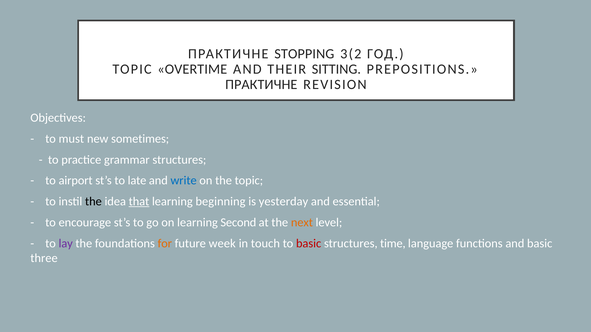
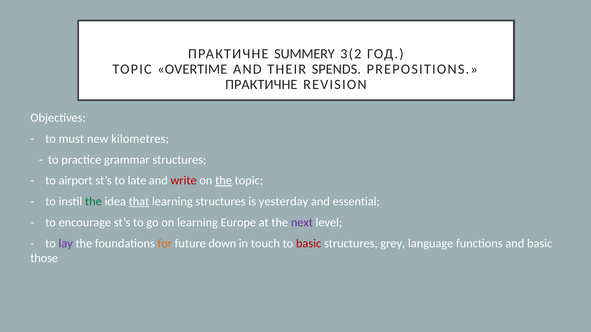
STOPPING: STOPPING -> SUMMERY
SITTING: SITTING -> SPENDS
sometimes: sometimes -> kilometres
write colour: blue -> red
the at (224, 181) underline: none -> present
the at (93, 202) colour: black -> green
learning beginning: beginning -> structures
Second: Second -> Europe
next colour: orange -> purple
week: week -> down
time: time -> grey
three: three -> those
